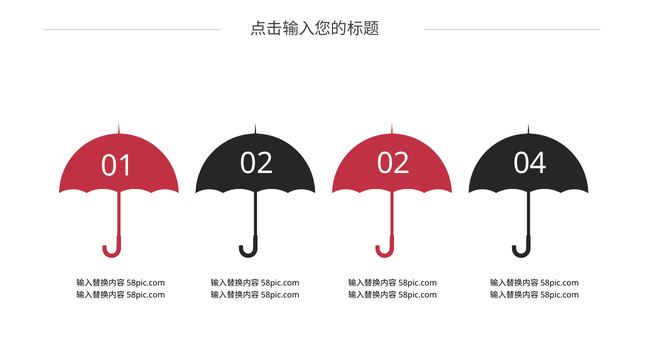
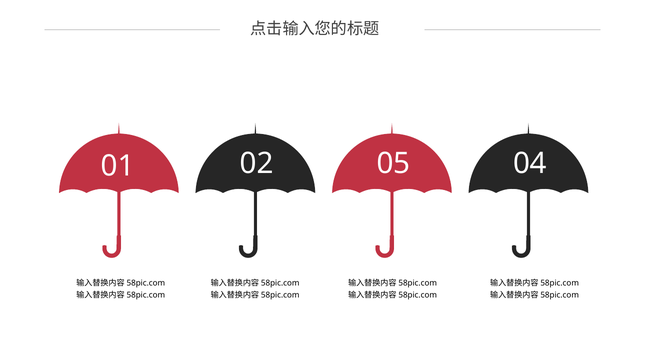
02 02: 02 -> 05
